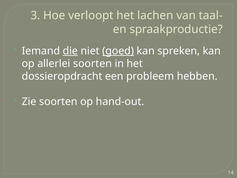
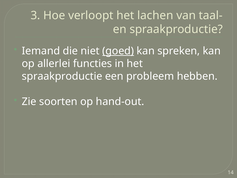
die underline: present -> none
allerlei soorten: soorten -> functies
dossieropdracht at (62, 76): dossieropdracht -> spraakproductie
